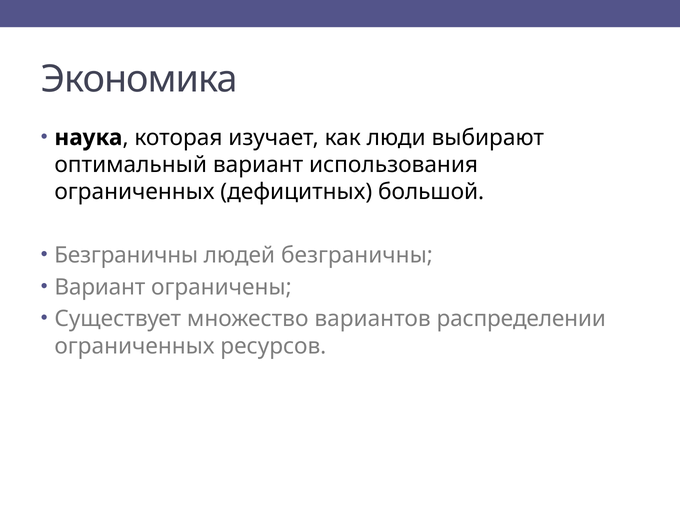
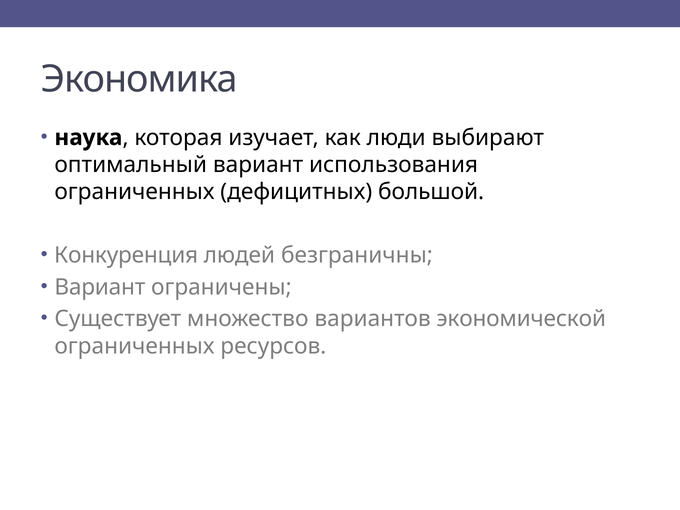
Безграничны at (126, 255): Безграничны -> Конкуренция
распределении: распределении -> экономической
